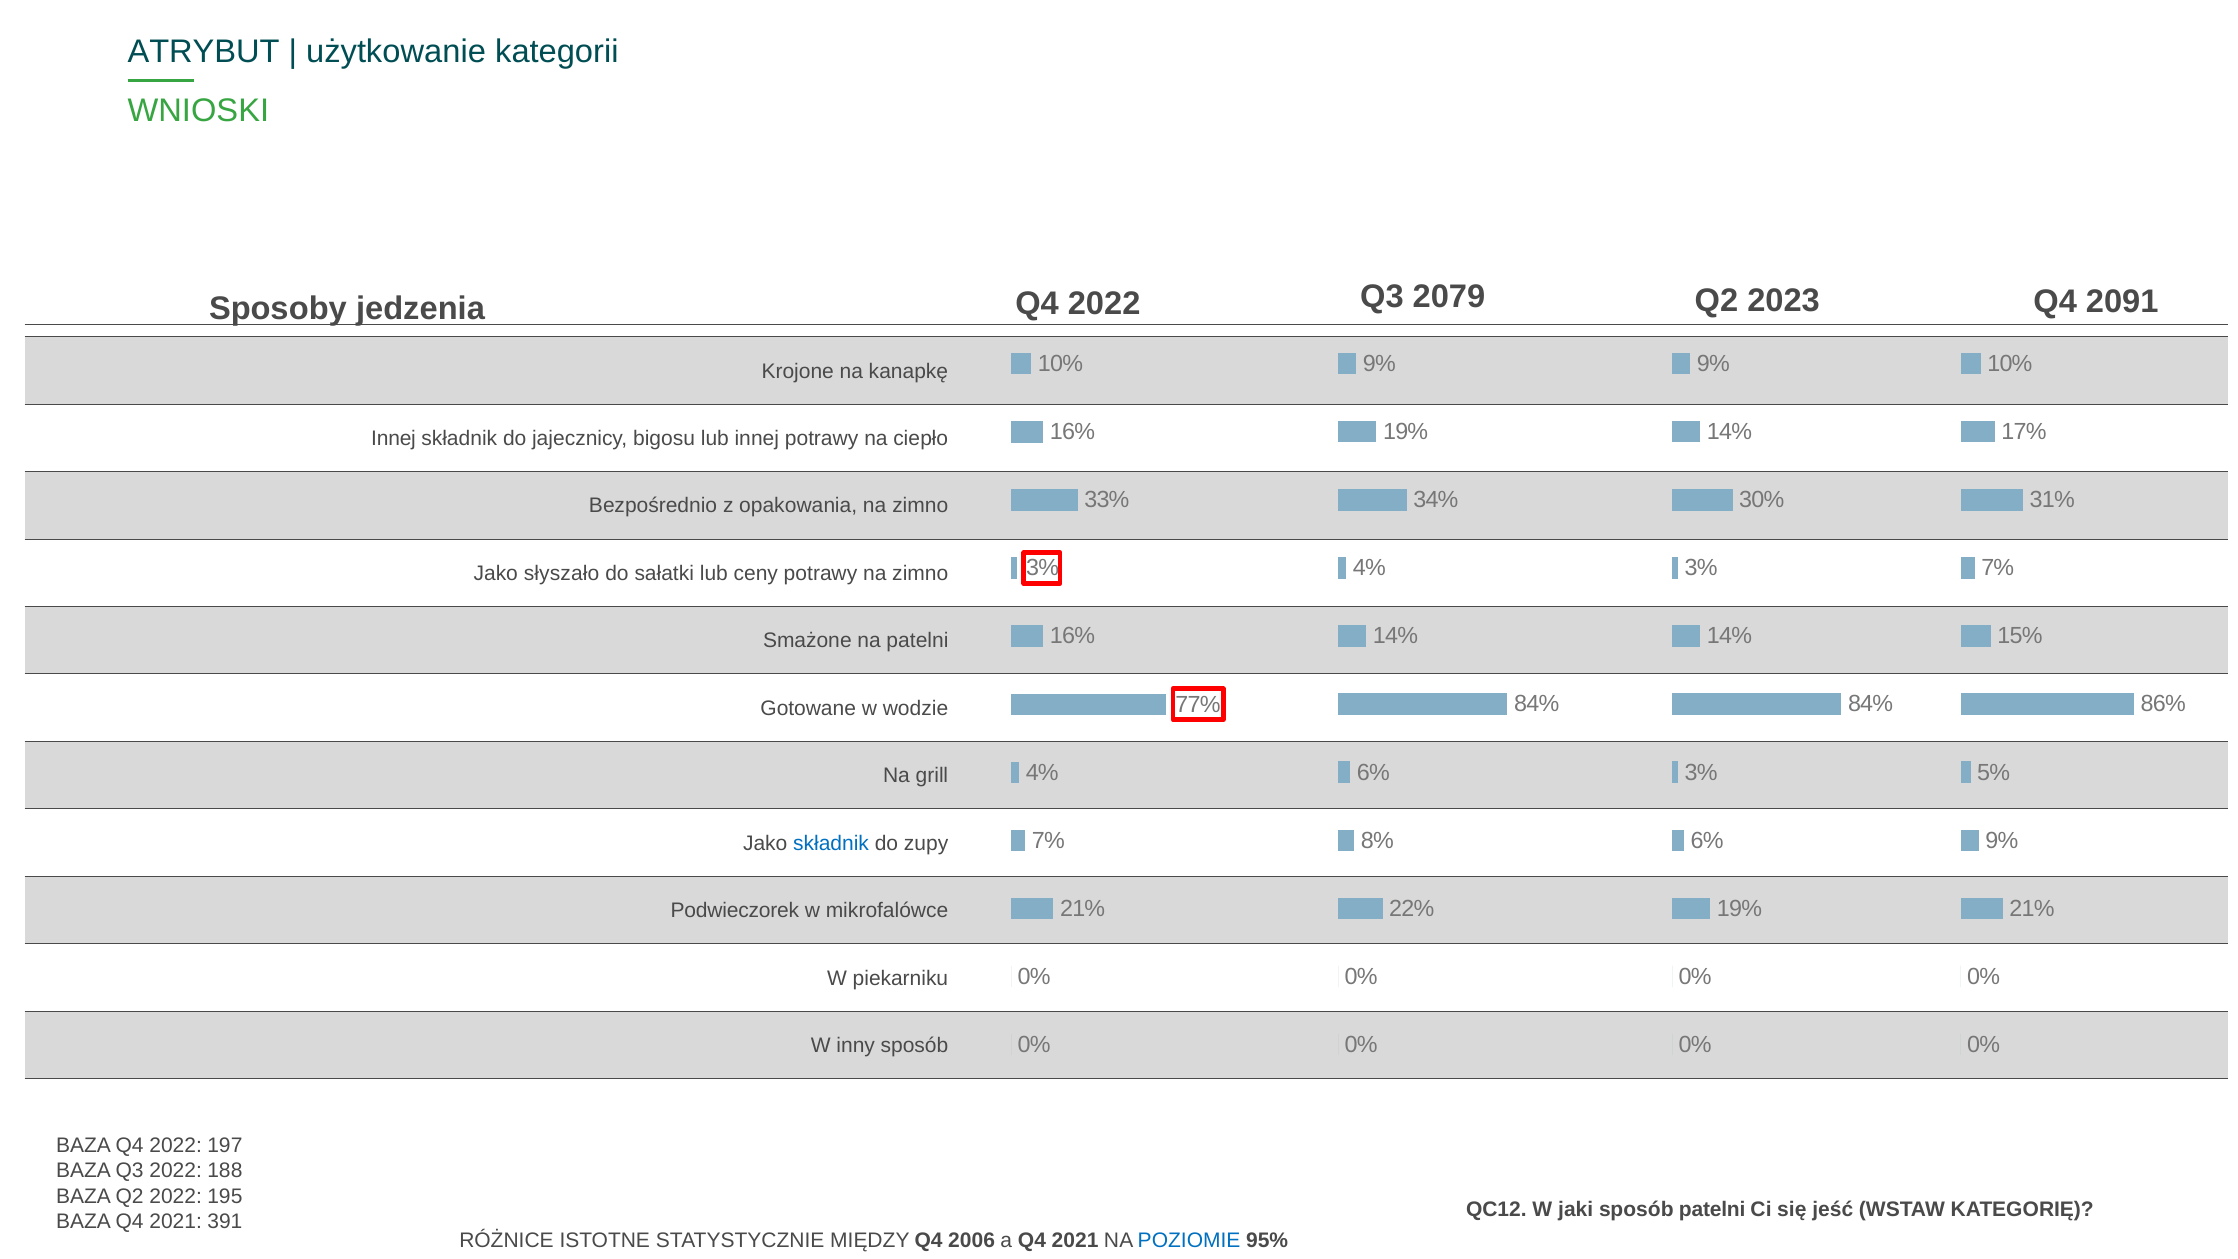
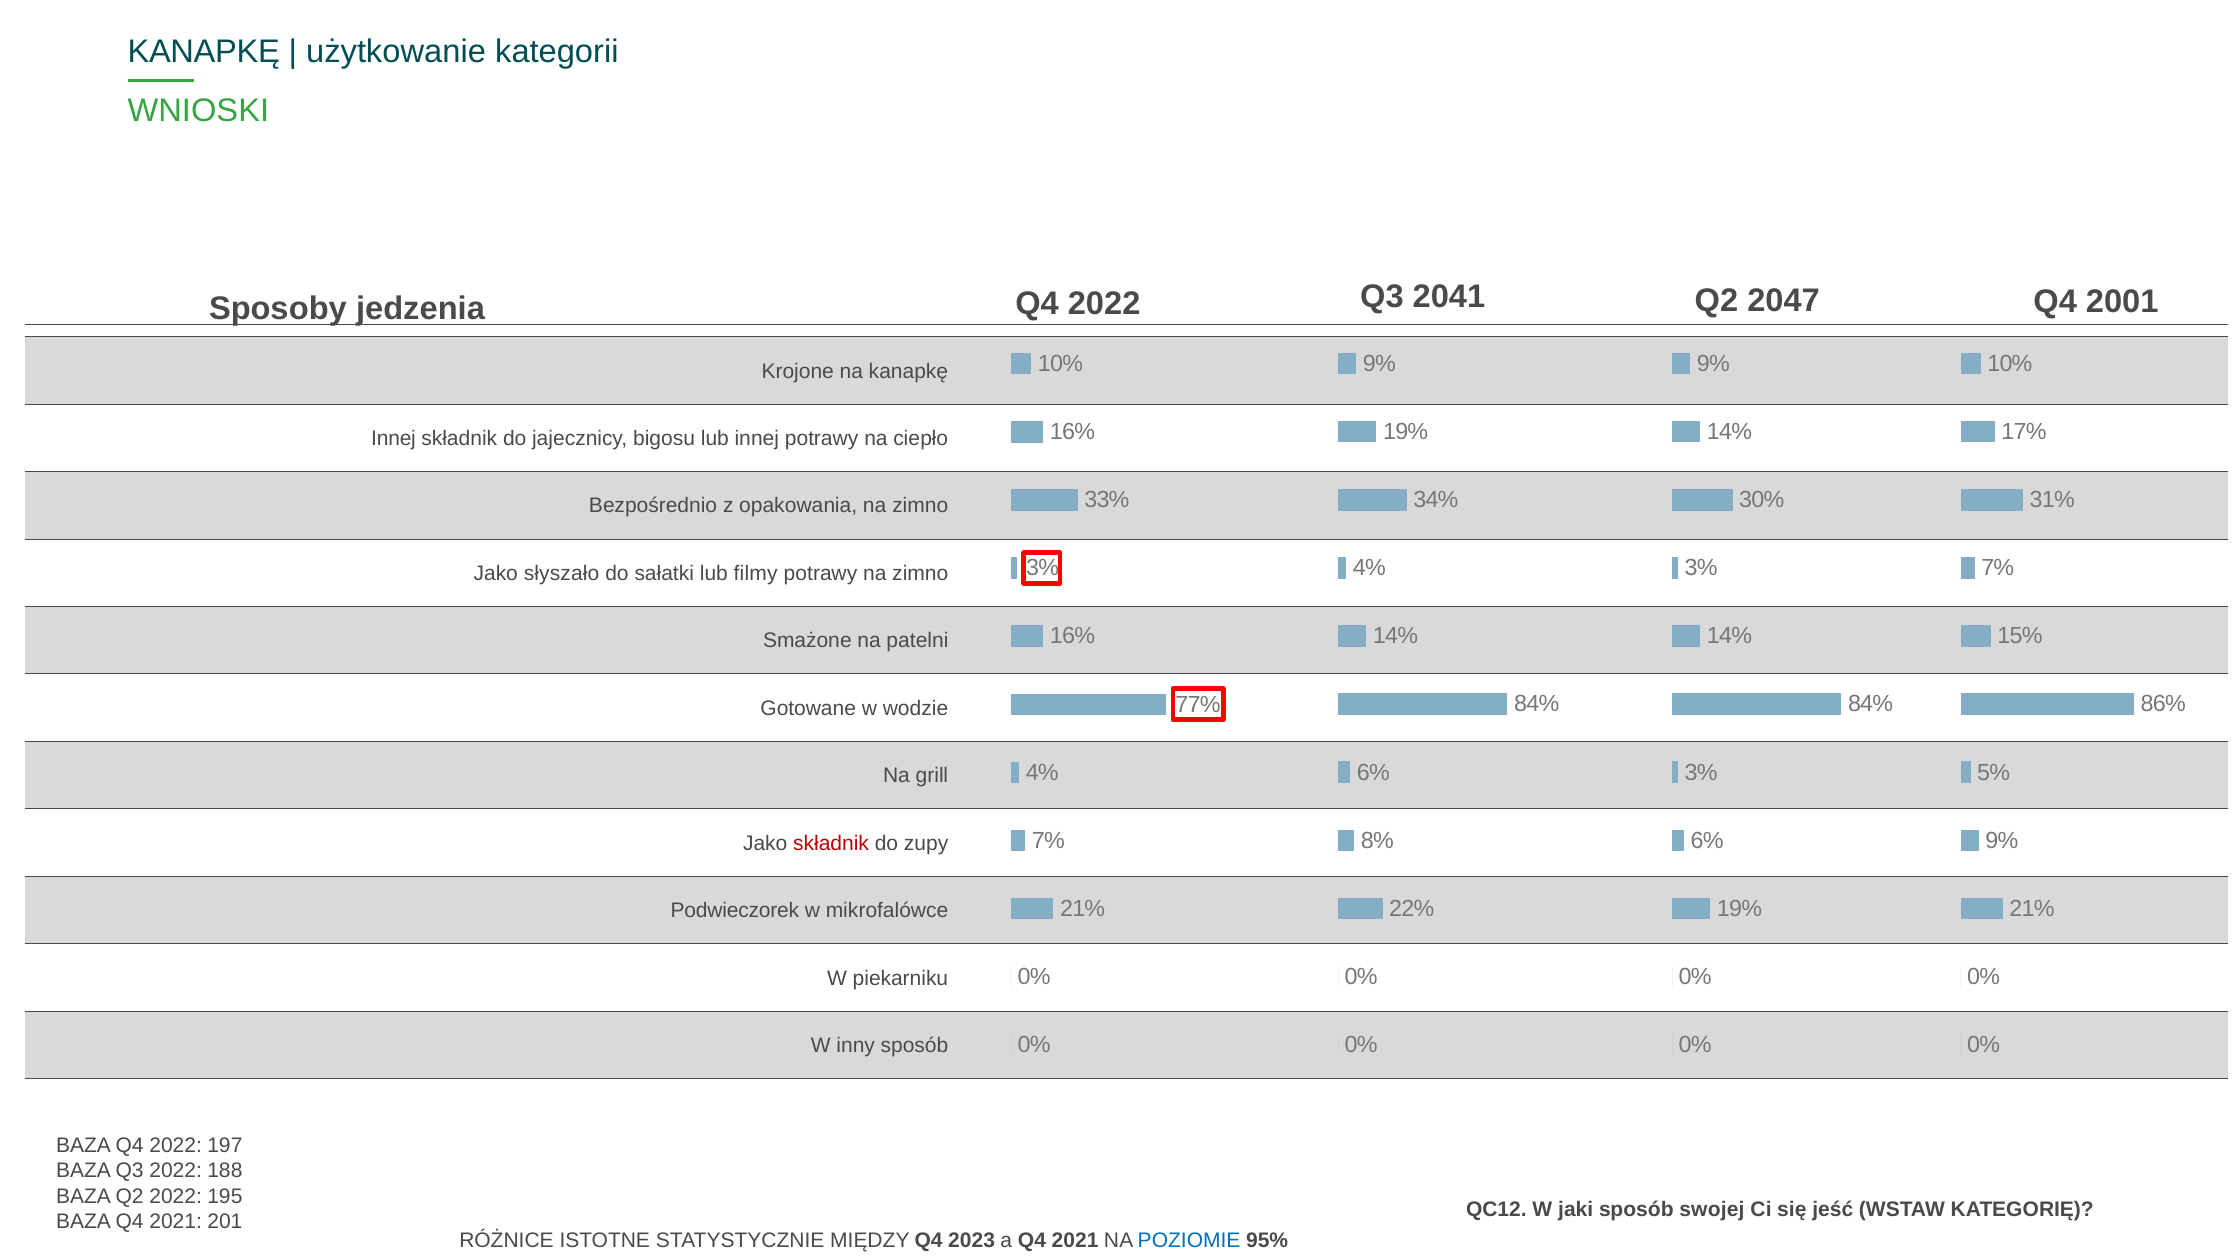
ATRYBUT at (204, 52): ATRYBUT -> KANAPKĘ
2079: 2079 -> 2041
2023: 2023 -> 2047
2091: 2091 -> 2001
ceny: ceny -> filmy
składnik at (831, 843) colour: blue -> red
sposób patelni: patelni -> swojej
391: 391 -> 201
2006: 2006 -> 2023
